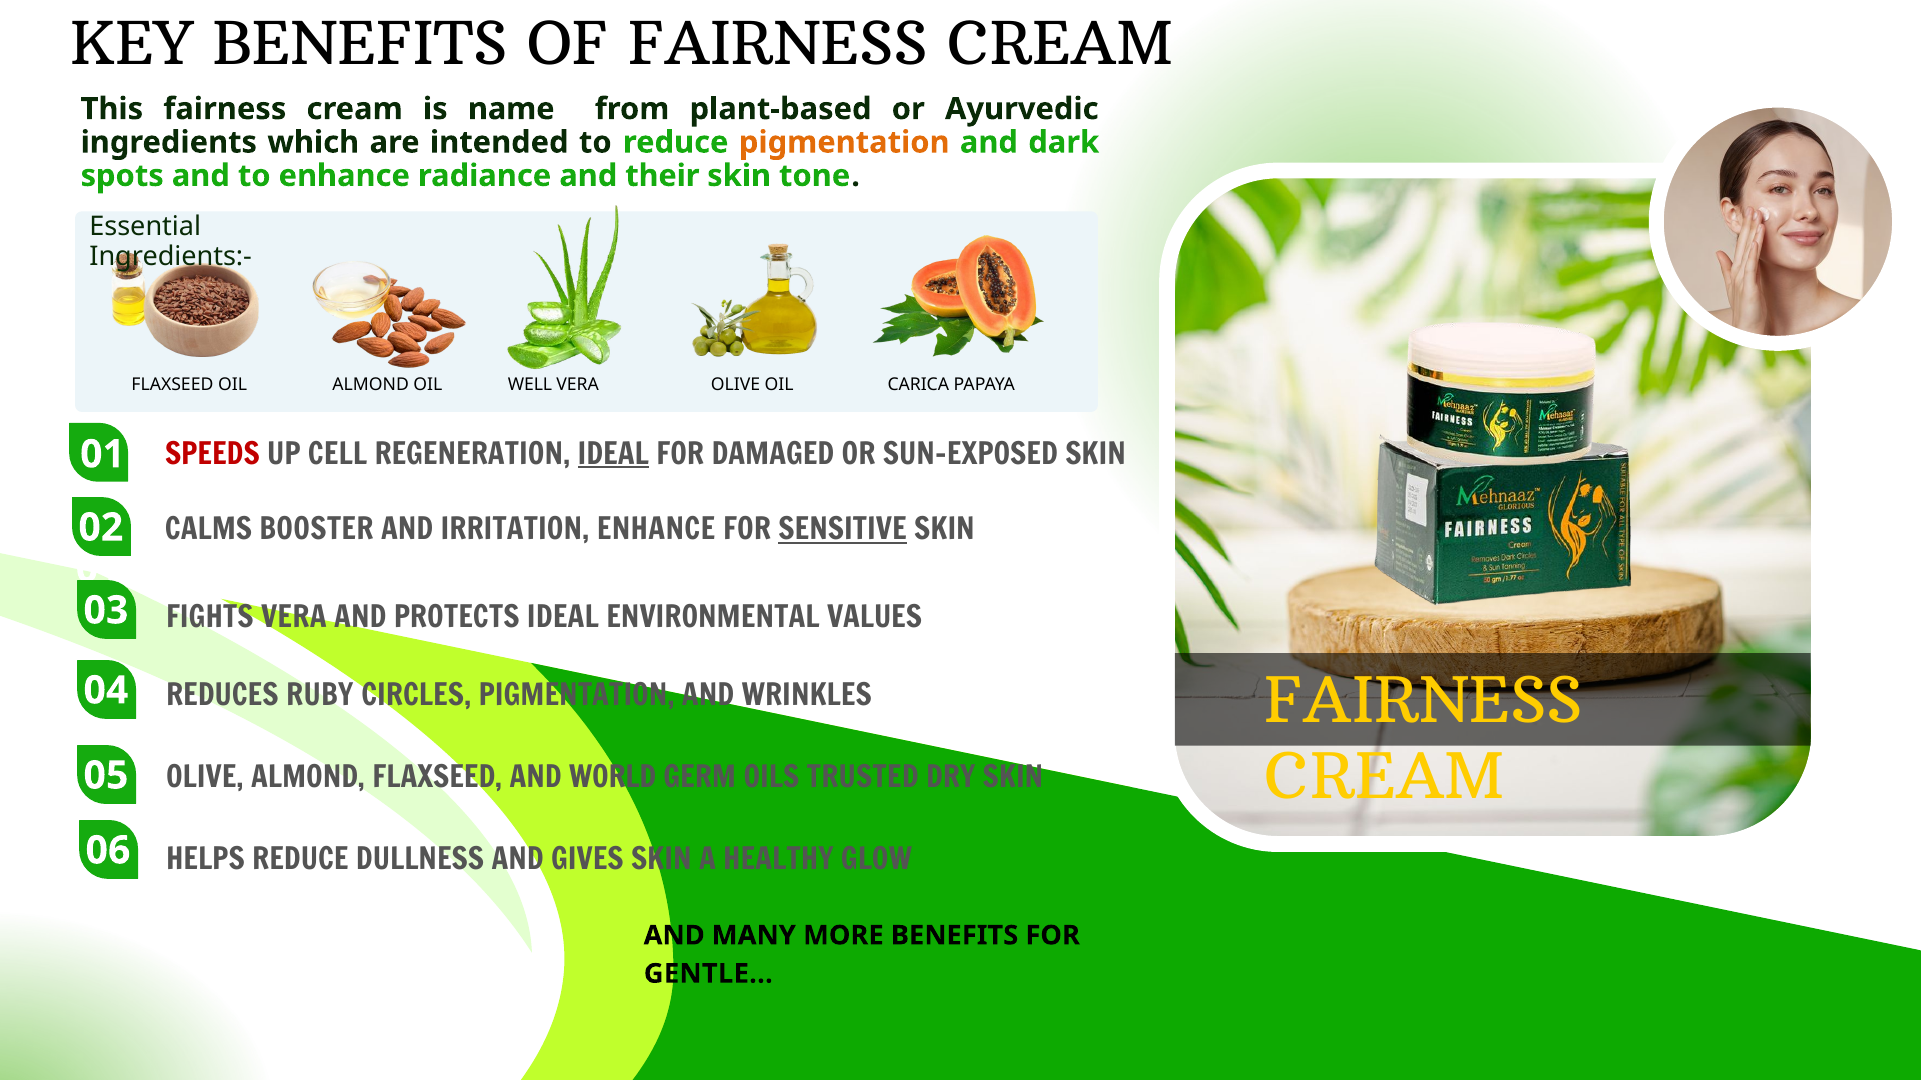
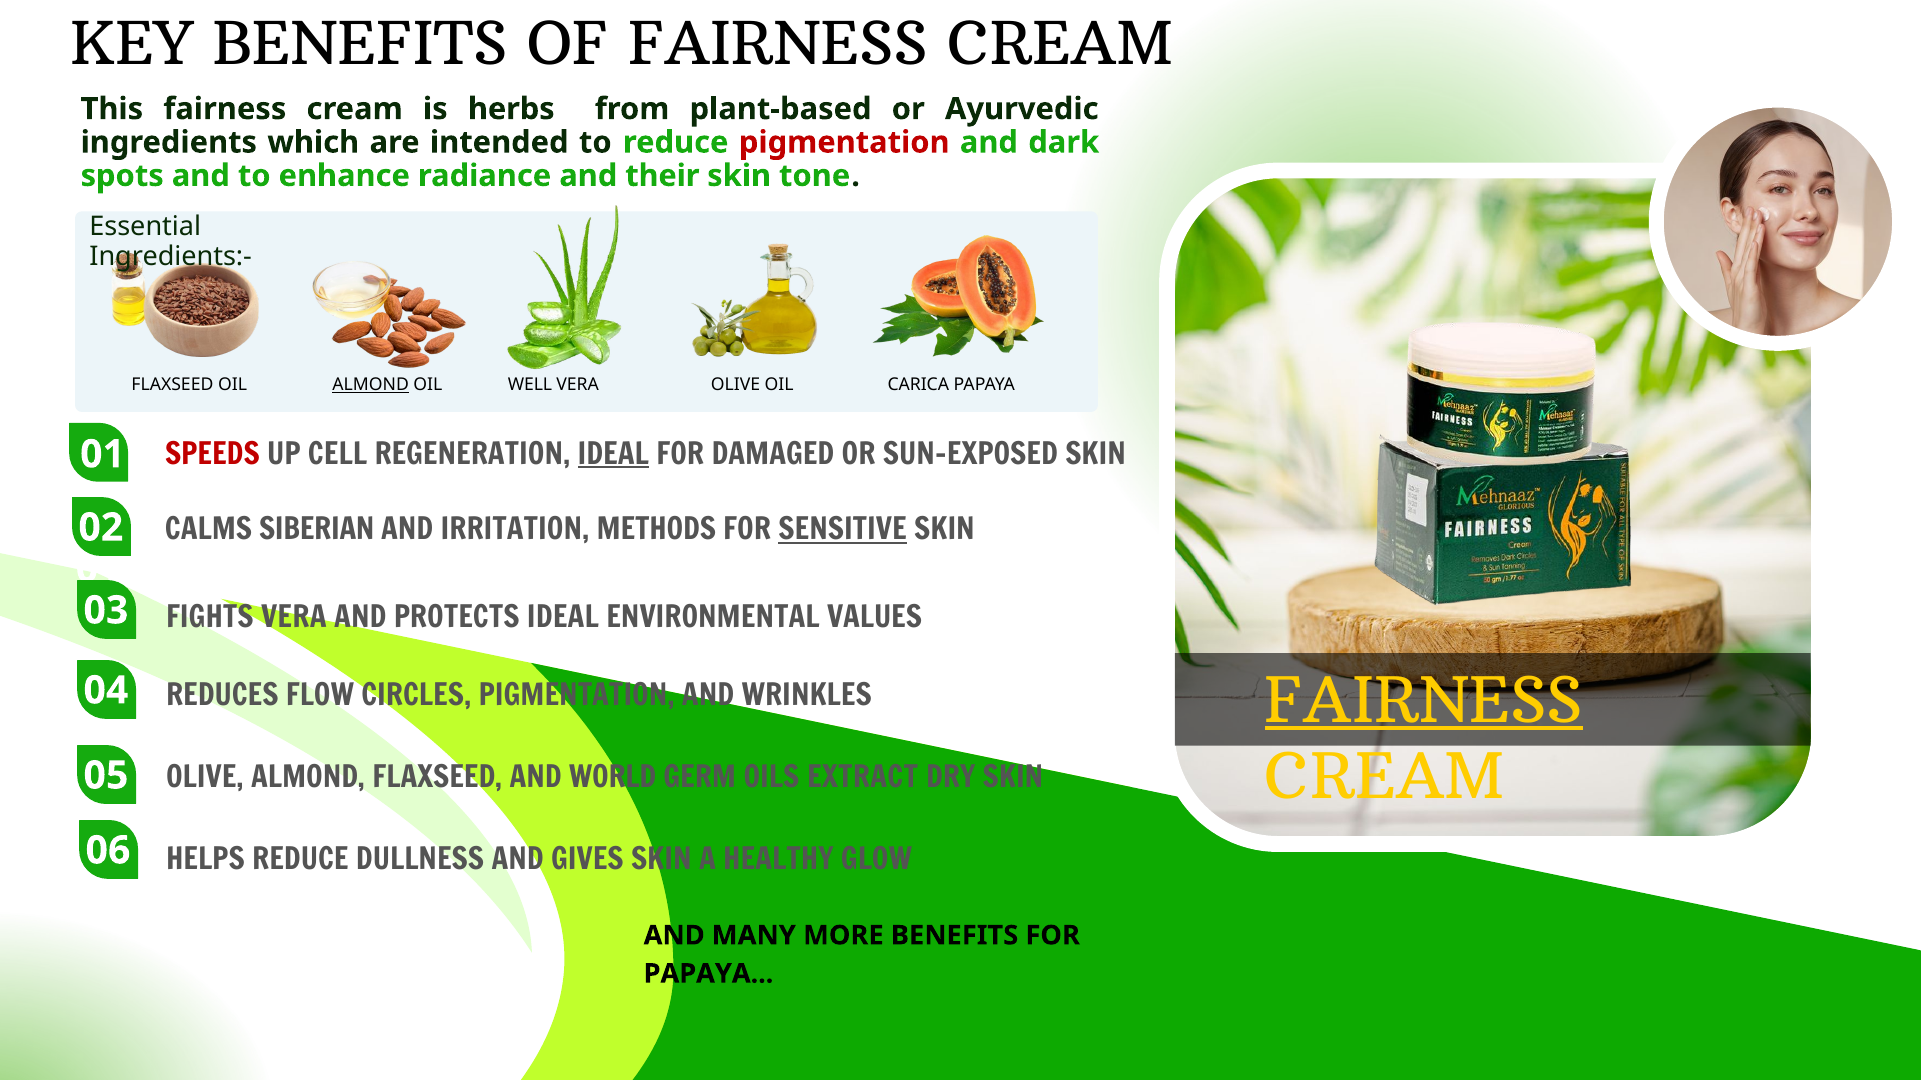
name: name -> herbs
pigmentation at (844, 142) colour: orange -> red
ALMOND at (371, 385) underline: none -> present
BOOSTER: BOOSTER -> SIBERIAN
IRRITATION ENHANCE: ENHANCE -> METHODS
FAIRNESS at (1424, 702) underline: none -> present
RUBY: RUBY -> FLOW
TRUSTED: TRUSTED -> EXTRACT
GENTLE at (708, 974): GENTLE -> PAPAYA
